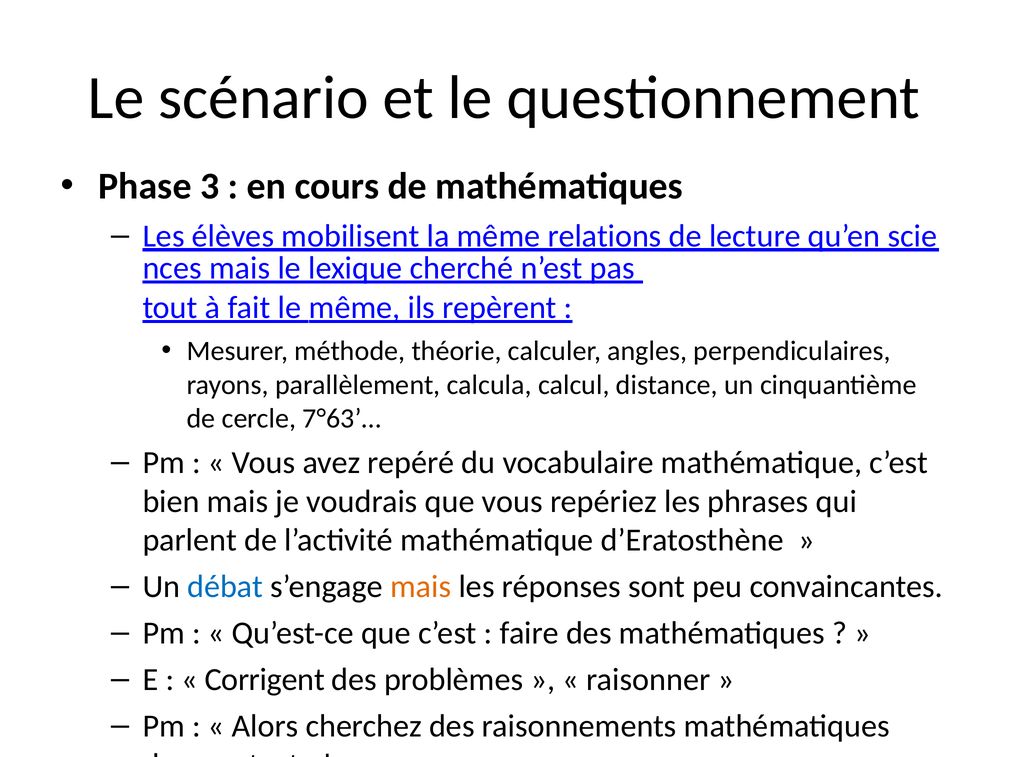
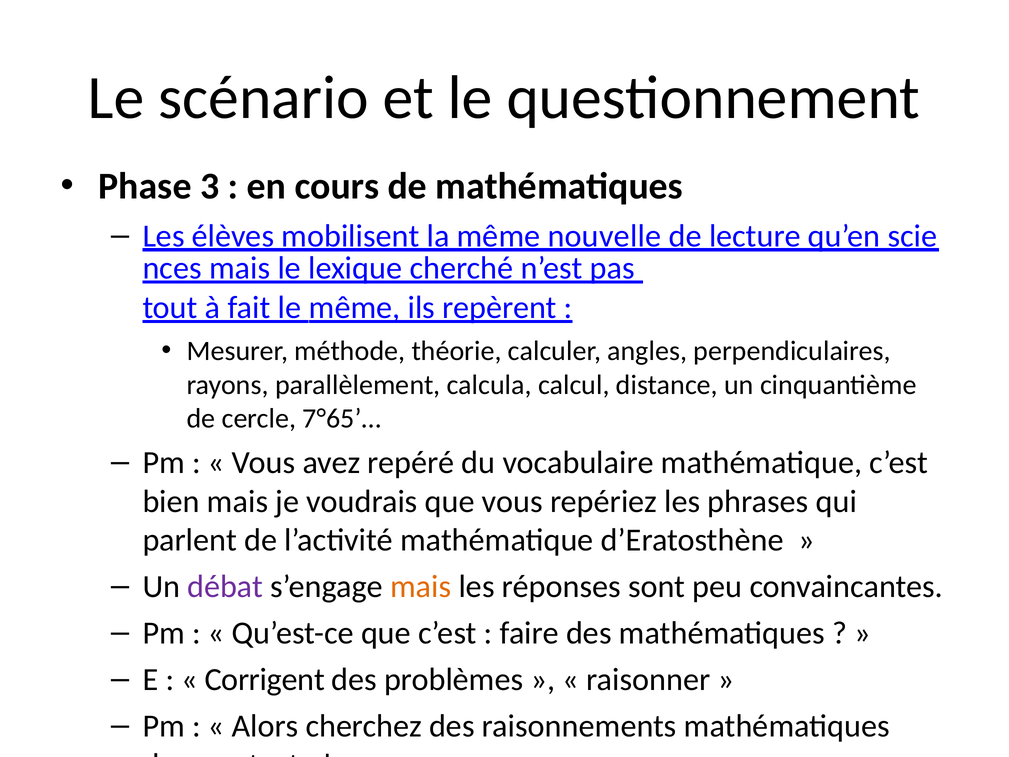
relations: relations -> nouvelle
7°63’…: 7°63’… -> 7°65’…
débat colour: blue -> purple
